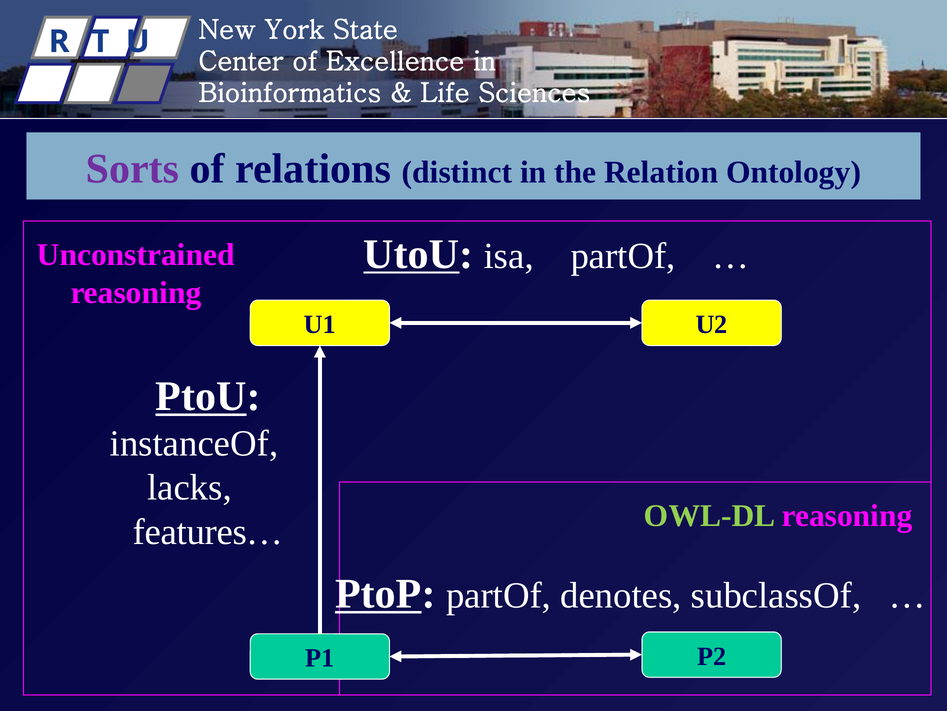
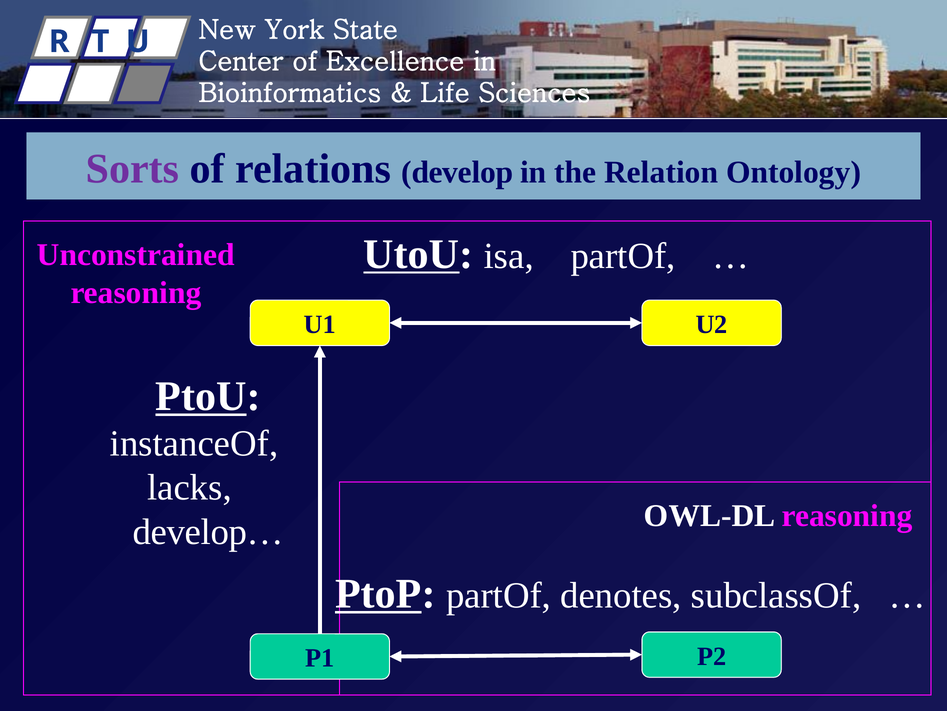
distinct: distinct -> develop
OWL-DL colour: light green -> white
features…: features… -> develop…
